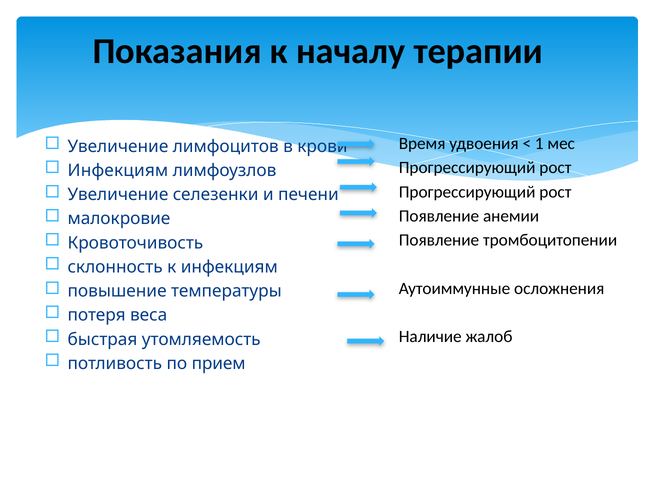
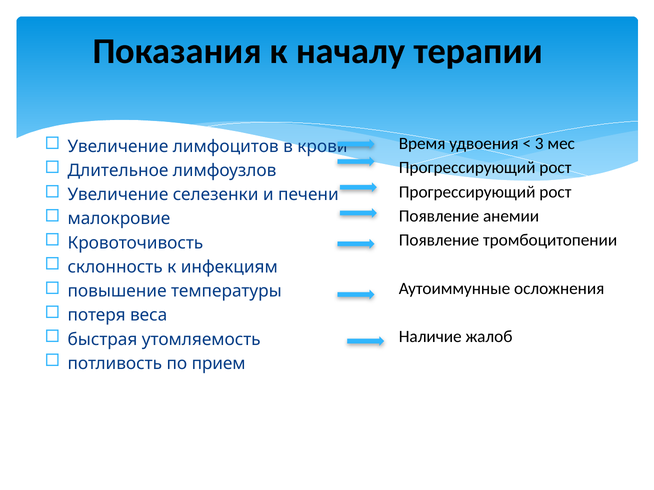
1: 1 -> 3
Инфекциям at (118, 171): Инфекциям -> Длительное
